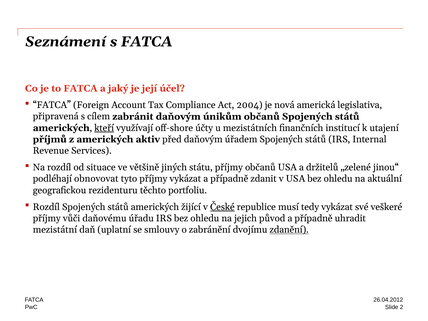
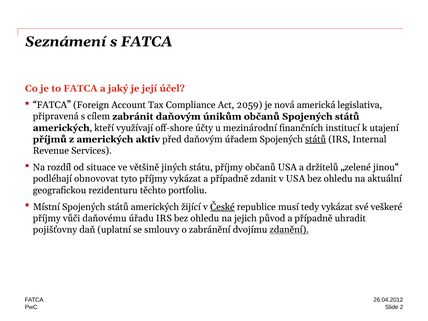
2004: 2004 -> 2059
kteří underline: present -> none
mezistátních: mezistátních -> mezinárodní
států at (316, 139) underline: none -> present
Rozdíl at (46, 207): Rozdíl -> Místní
mezistátní: mezistátní -> pojišťovny
